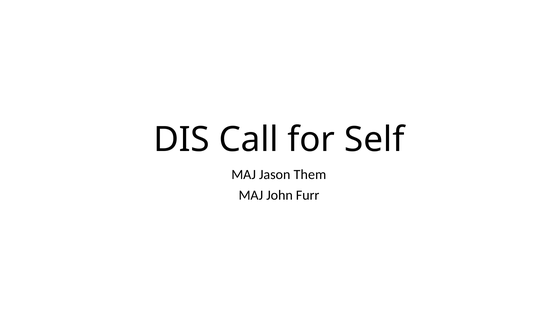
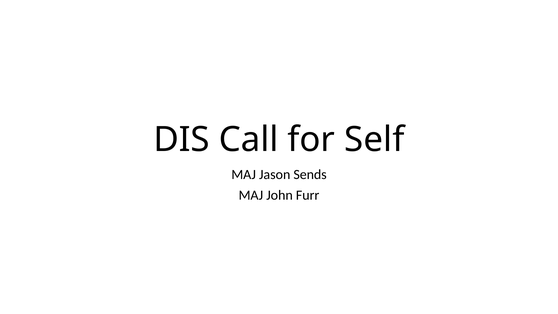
Them: Them -> Sends
